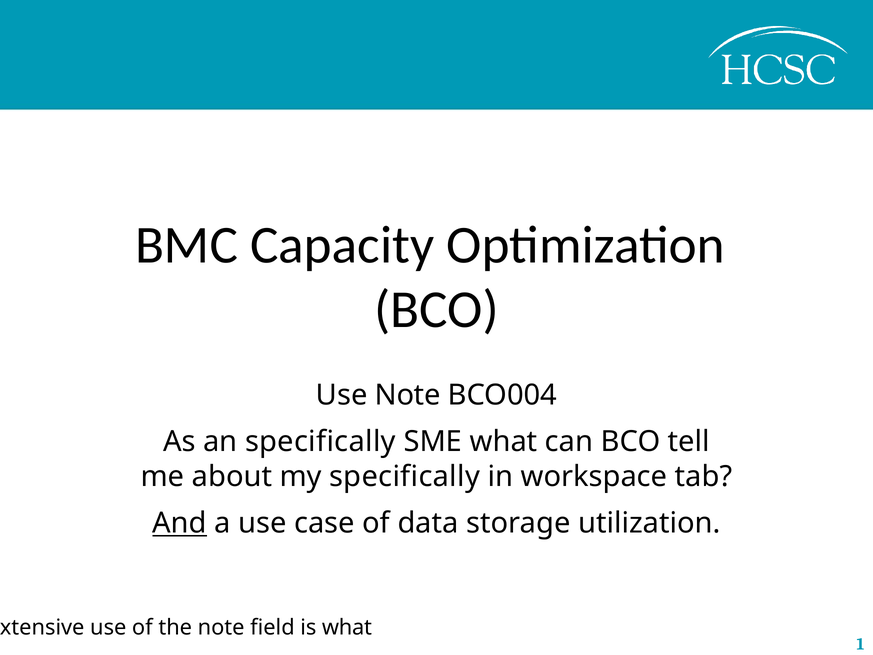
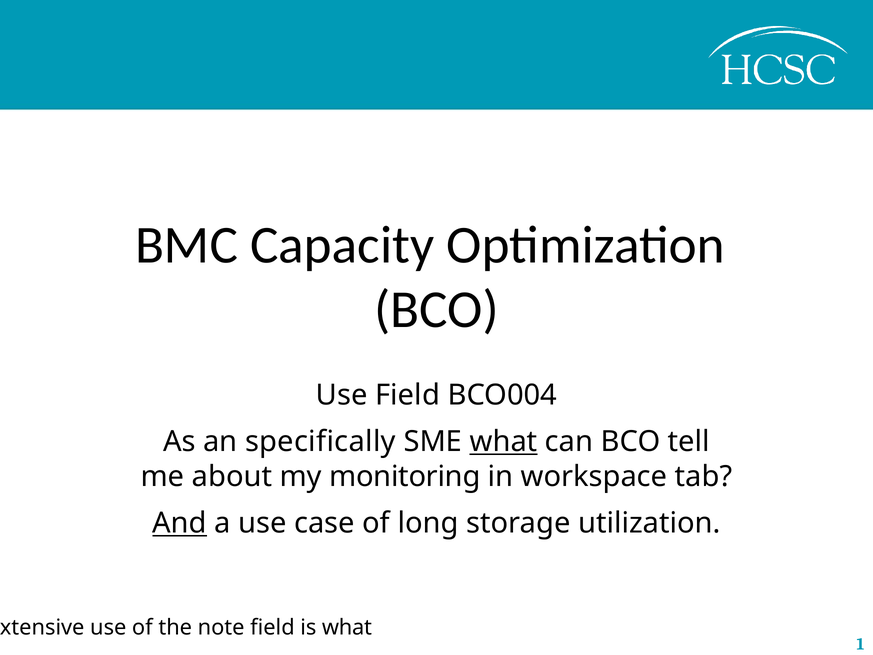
Use Note: Note -> Field
what at (504, 441) underline: none -> present
my specifically: specifically -> monitoring
data: data -> long
